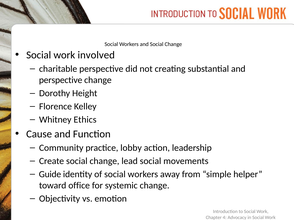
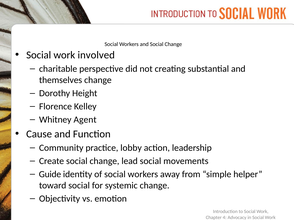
perspective at (61, 80): perspective -> themselves
Ethics: Ethics -> Agent
toward office: office -> social
